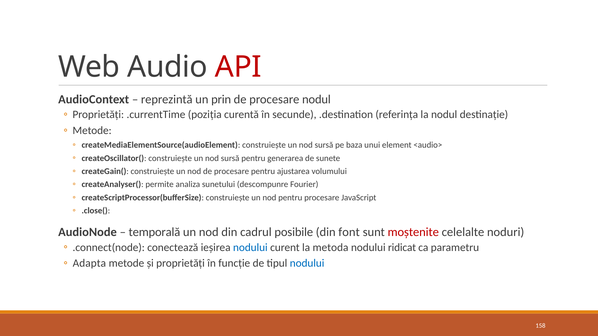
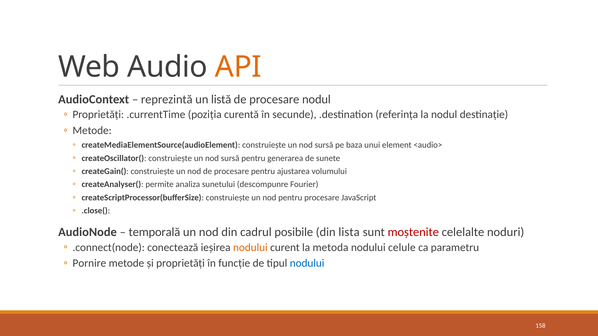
API colour: red -> orange
prin: prin -> listă
font: font -> lista
nodului at (250, 248) colour: blue -> orange
ridicat: ridicat -> celule
Adapta: Adapta -> Pornire
